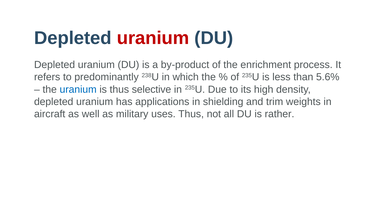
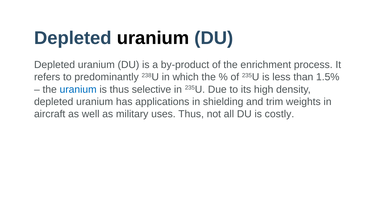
uranium at (153, 38) colour: red -> black
5.6%: 5.6% -> 1.5%
rather: rather -> costly
